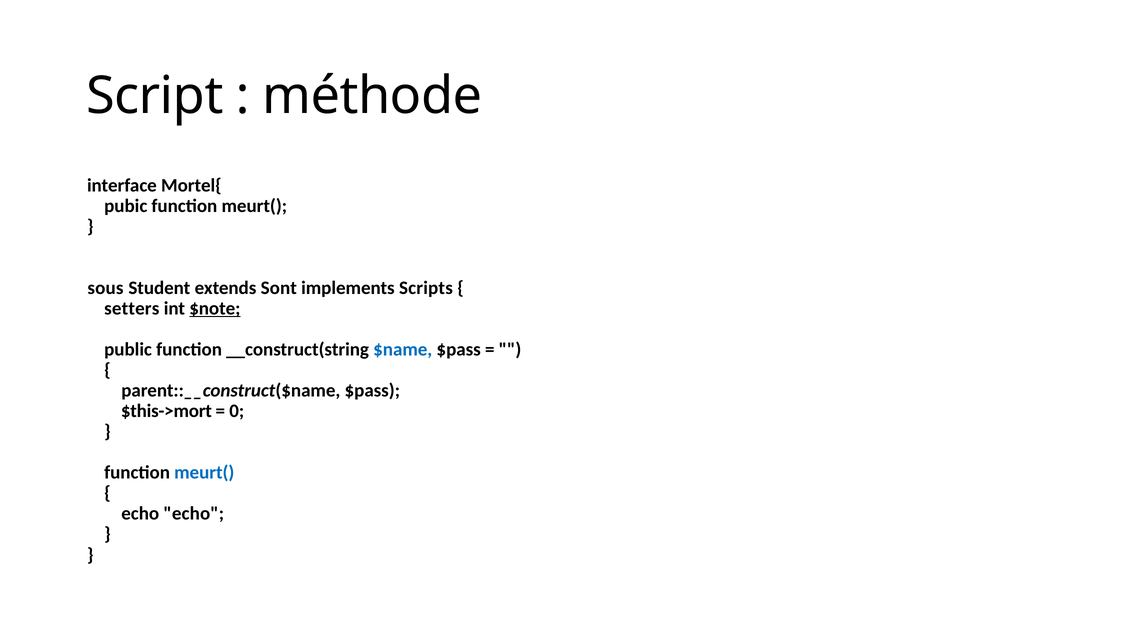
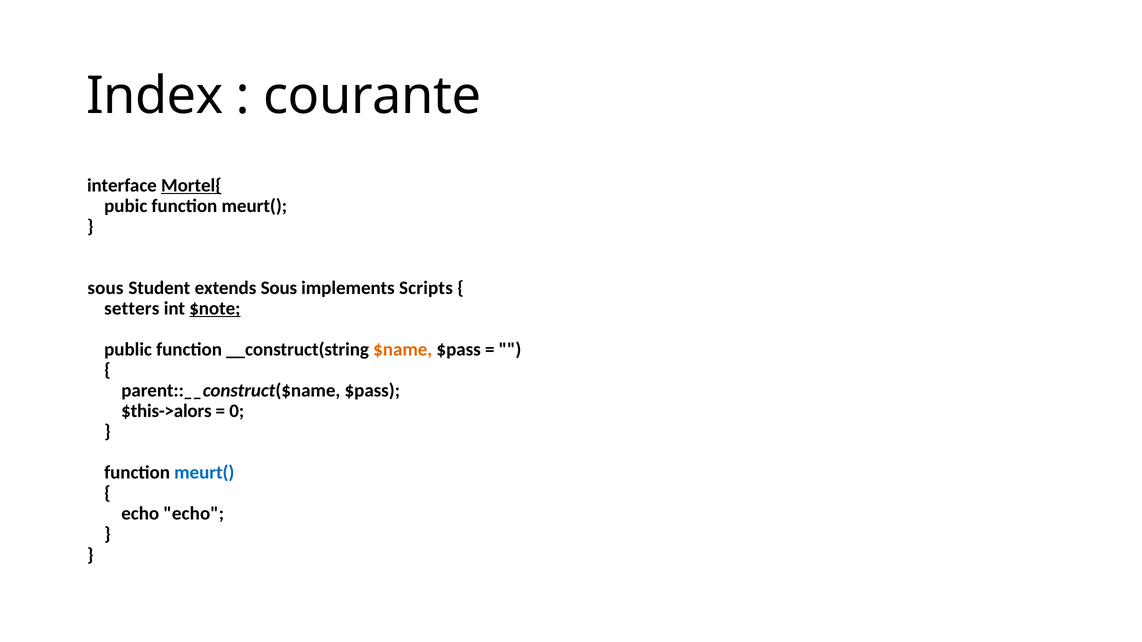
Script: Script -> Index
méthode: méthode -> courante
Mortel{ underline: none -> present
extends Sont: Sont -> Sous
$name colour: blue -> orange
$this->mort: $this->mort -> $this->alors
